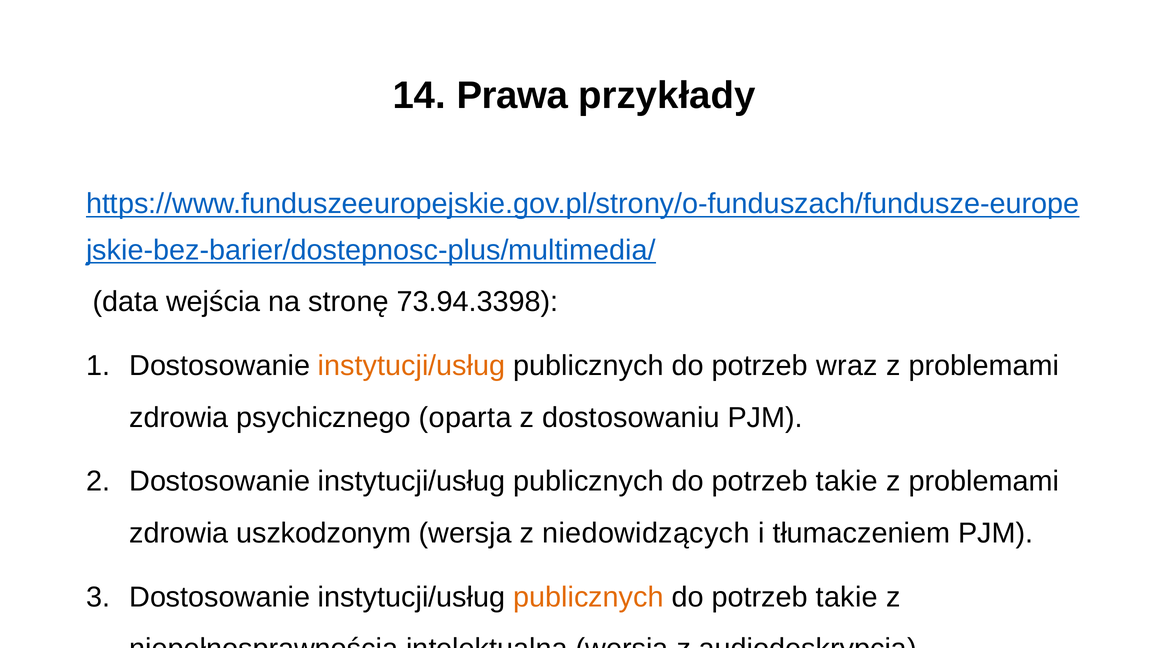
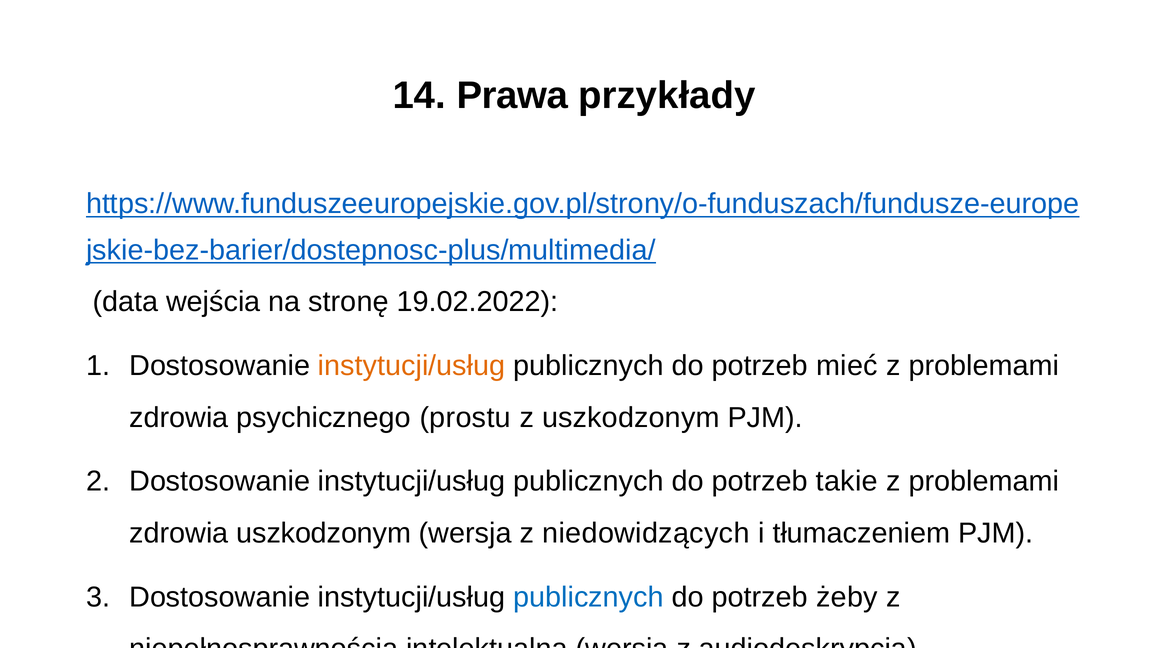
73.94.3398: 73.94.3398 -> 19.02.2022
wraz: wraz -> mieć
oparta: oparta -> prostu
z dostosowaniu: dostosowaniu -> uszkodzonym
publicznych at (588, 597) colour: orange -> blue
takie at (847, 597): takie -> żeby
